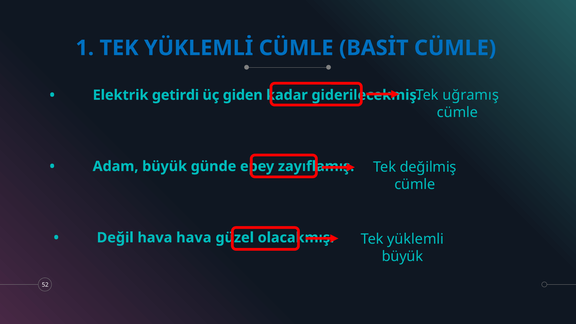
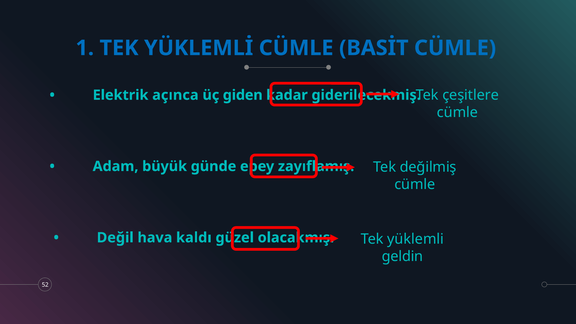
uğramış: uğramış -> çeşitlere
getirdi: getirdi -> açınca
hava hava: hava -> kaldı
büyük at (402, 256): büyük -> geldin
